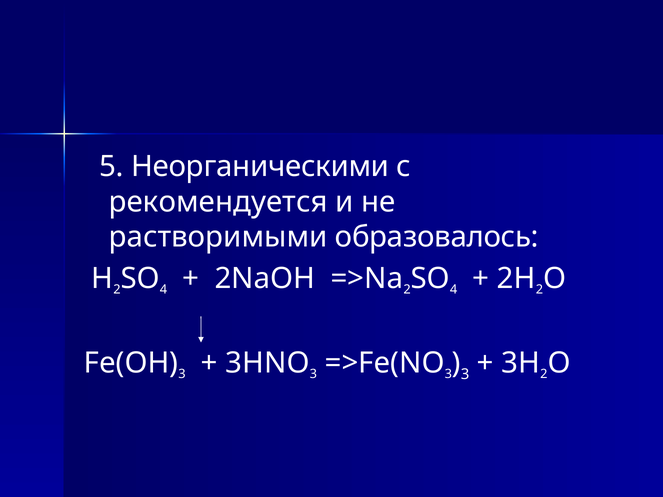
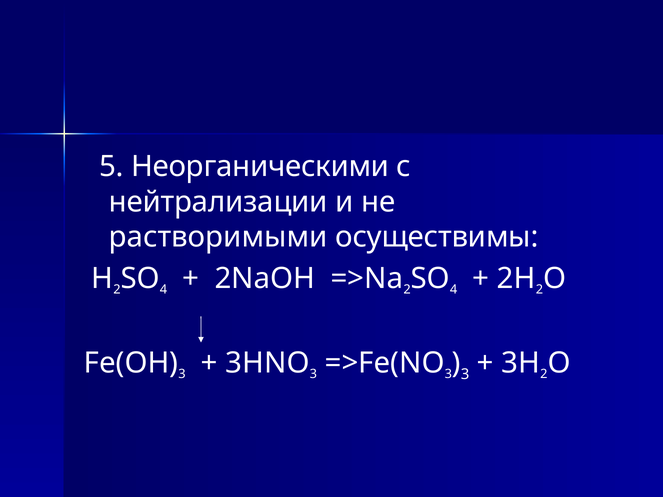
рекомендуется: рекомендуется -> нейтрализации
образовалось: образовалось -> осуществимы
